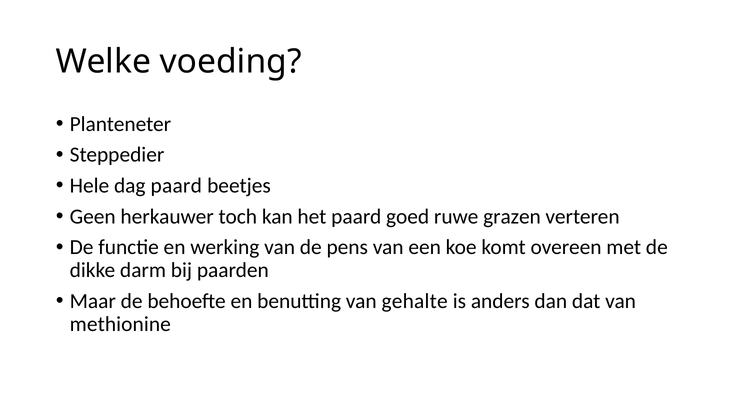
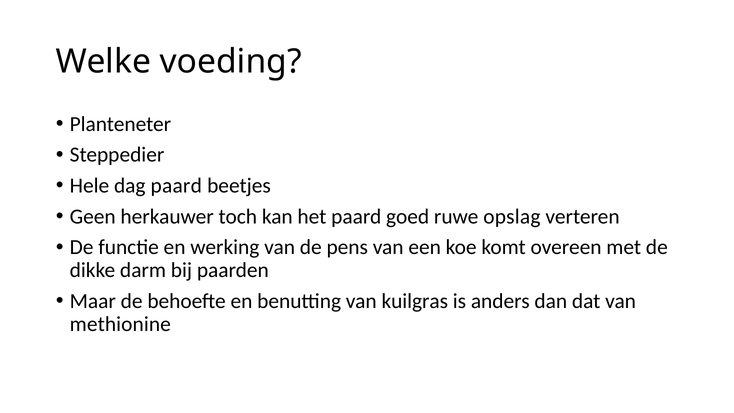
grazen: grazen -> opslag
gehalte: gehalte -> kuilgras
